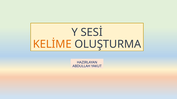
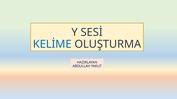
KELİME colour: orange -> blue
